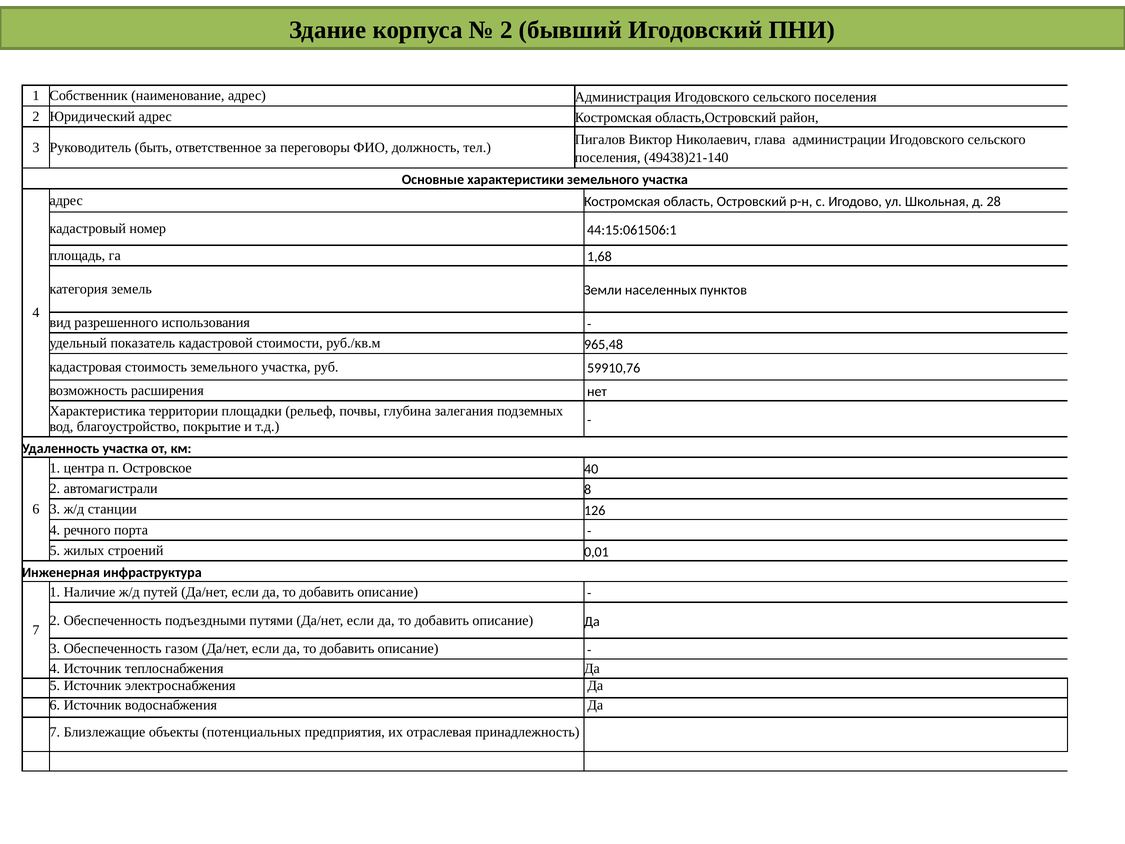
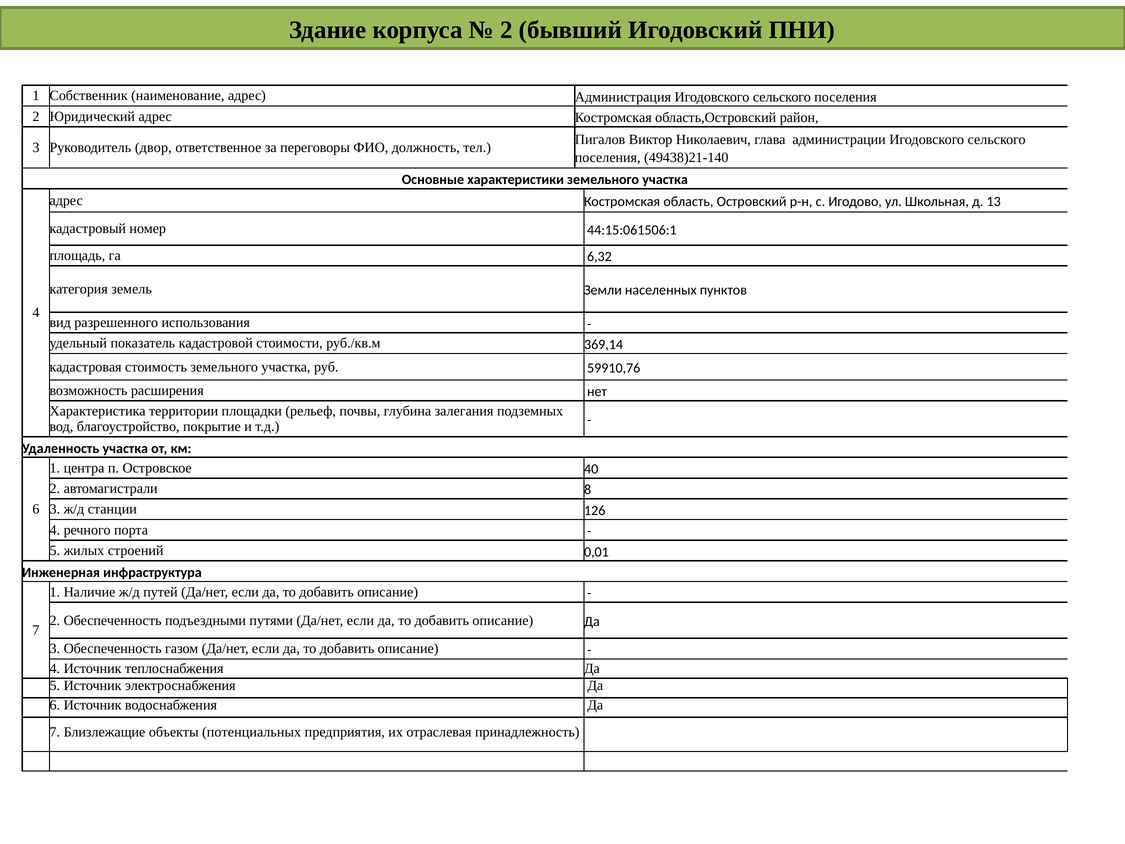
быть: быть -> двор
28: 28 -> 13
1,68: 1,68 -> 6,32
965,48: 965,48 -> 369,14
